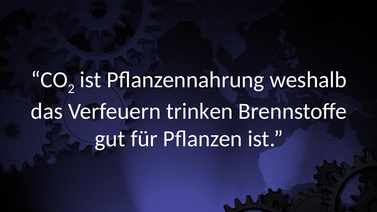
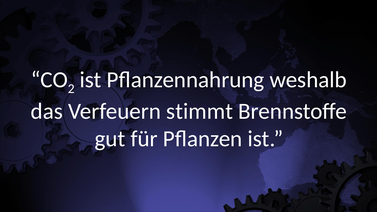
trinken: trinken -> stimmt
